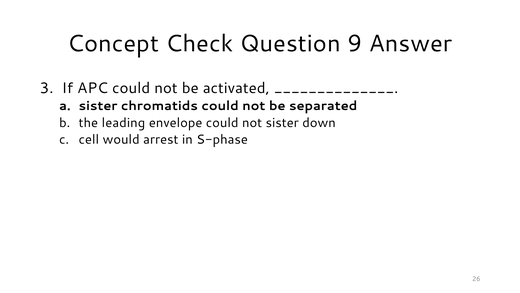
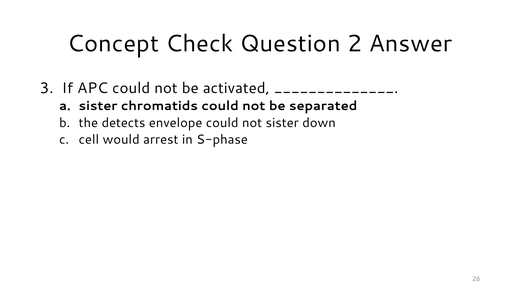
9: 9 -> 2
leading: leading -> detects
